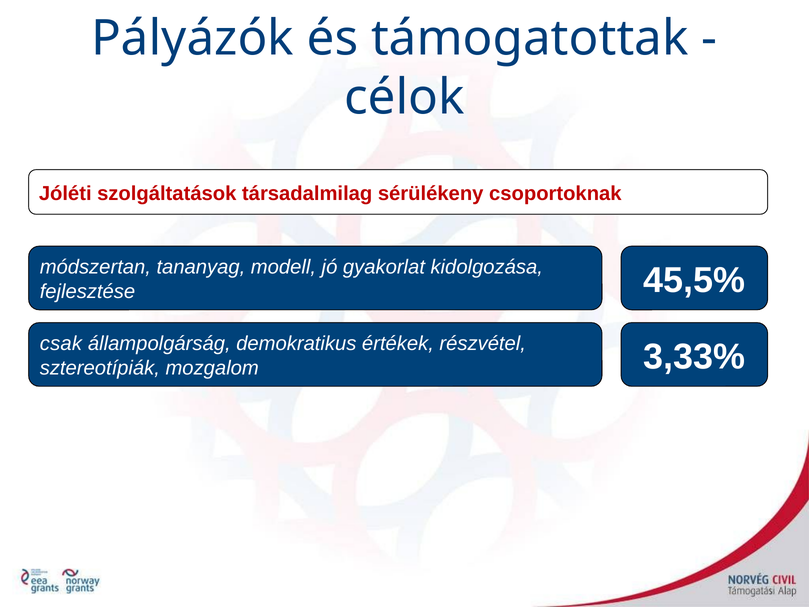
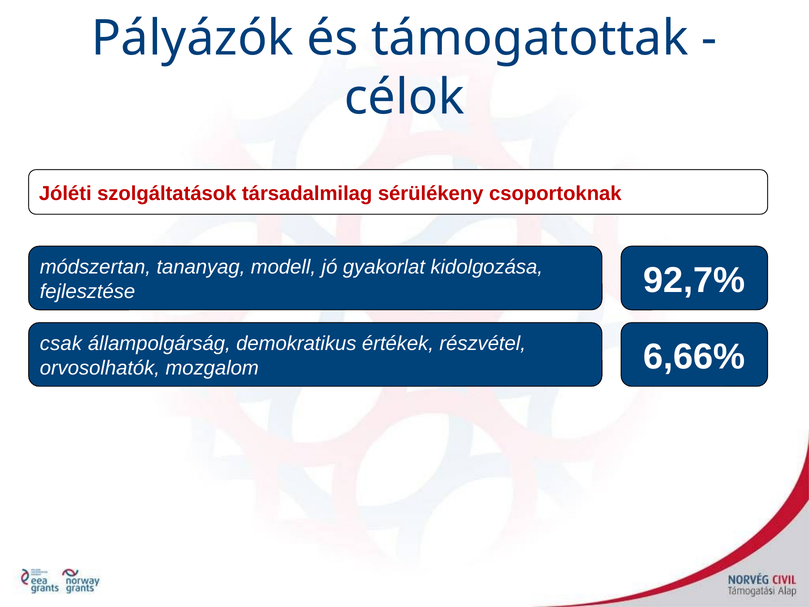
45,5%: 45,5% -> 92,7%
sztereotípiák: sztereotípiák -> orvosolhatók
3,33%: 3,33% -> 6,66%
